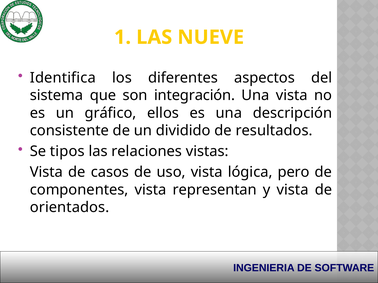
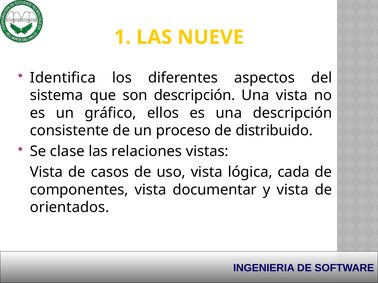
son integración: integración -> descripción
dividido: dividido -> proceso
resultados: resultados -> distribuido
tipos: tipos -> clase
pero: pero -> cada
representan: representan -> documentar
